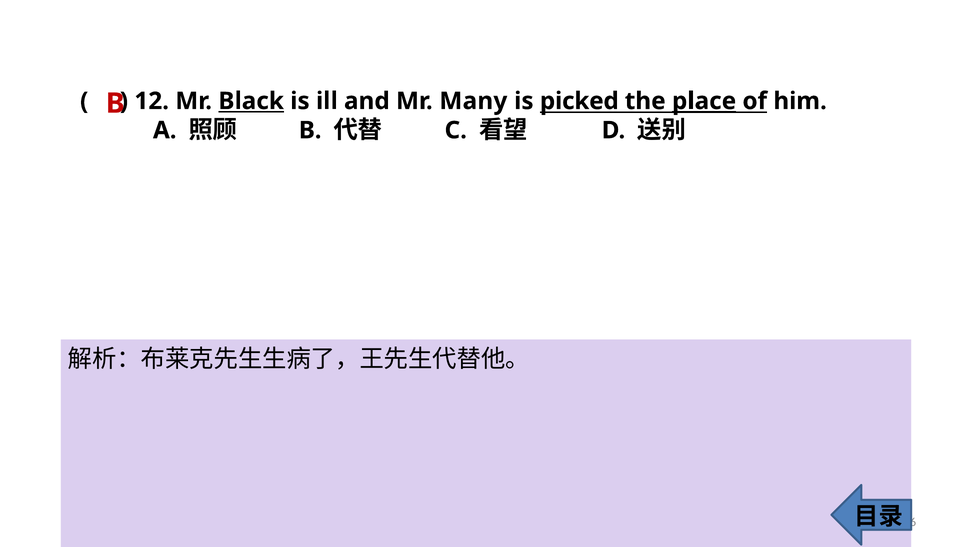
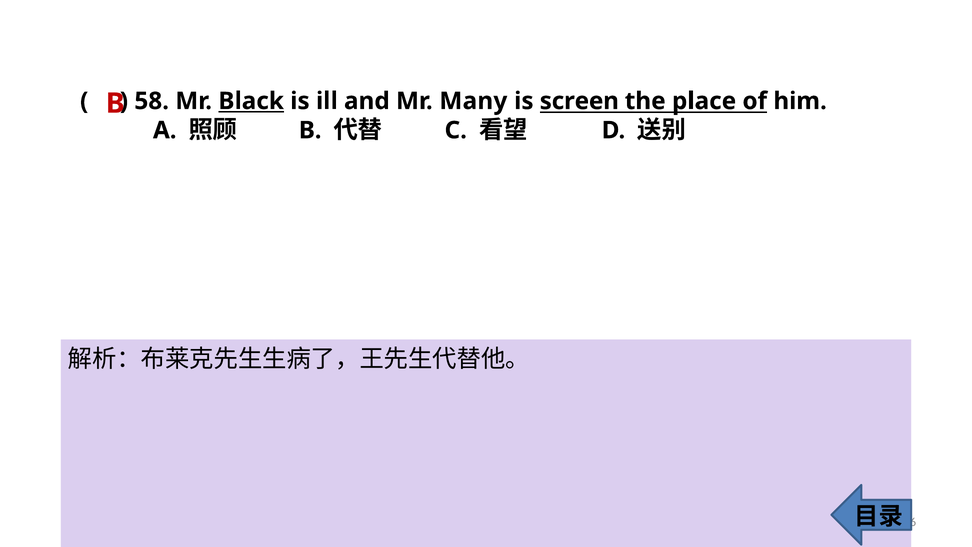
12: 12 -> 58
picked: picked -> screen
place underline: present -> none
